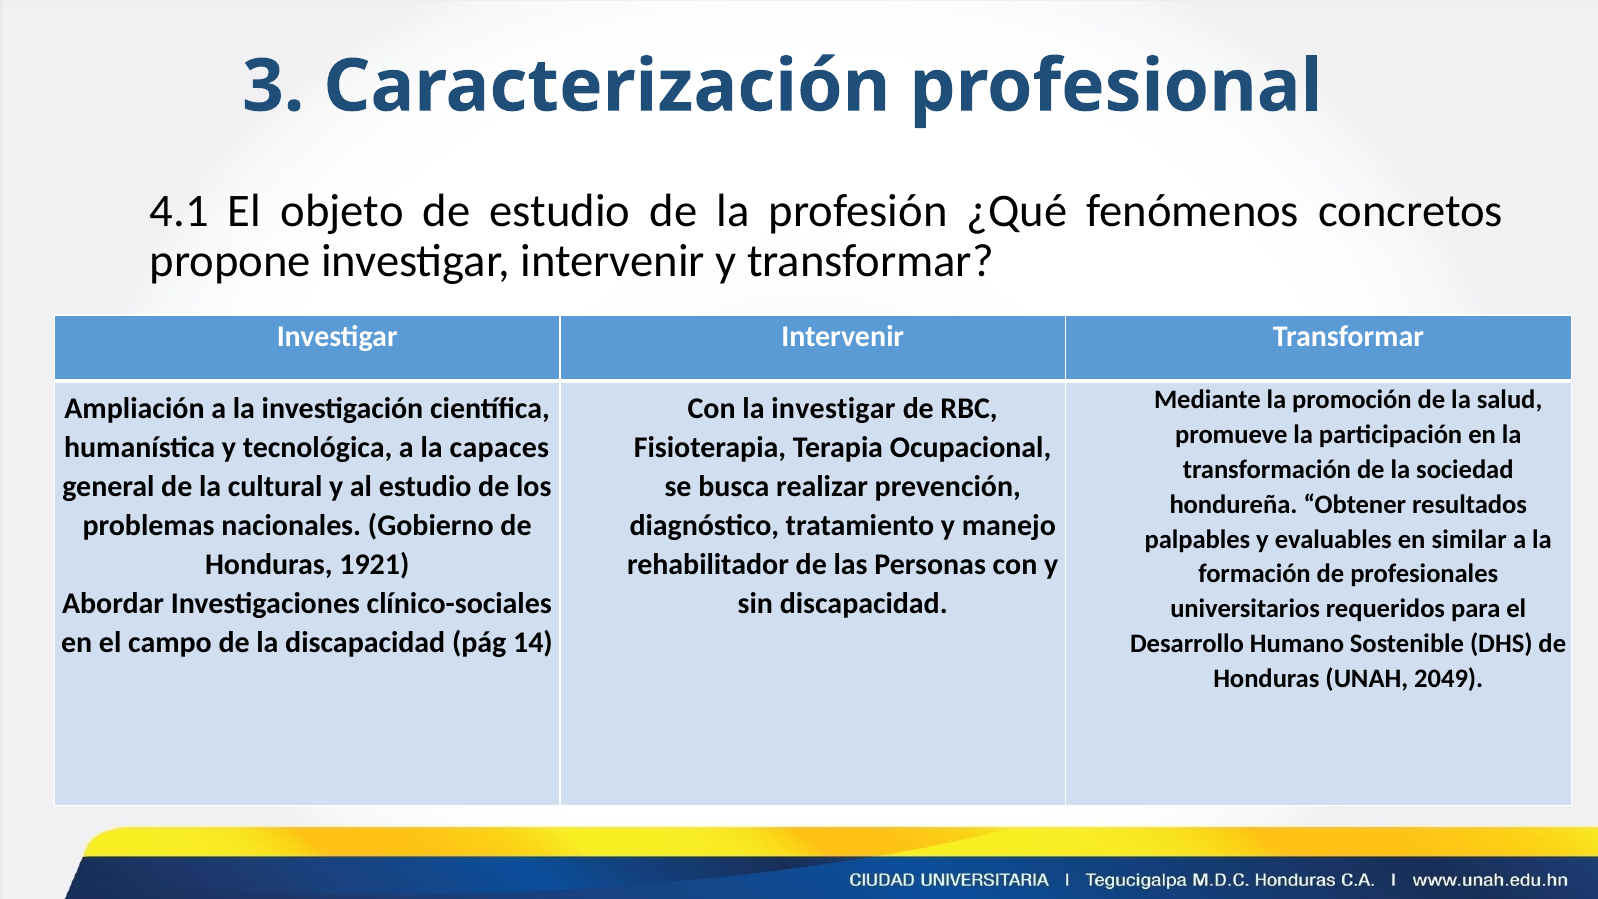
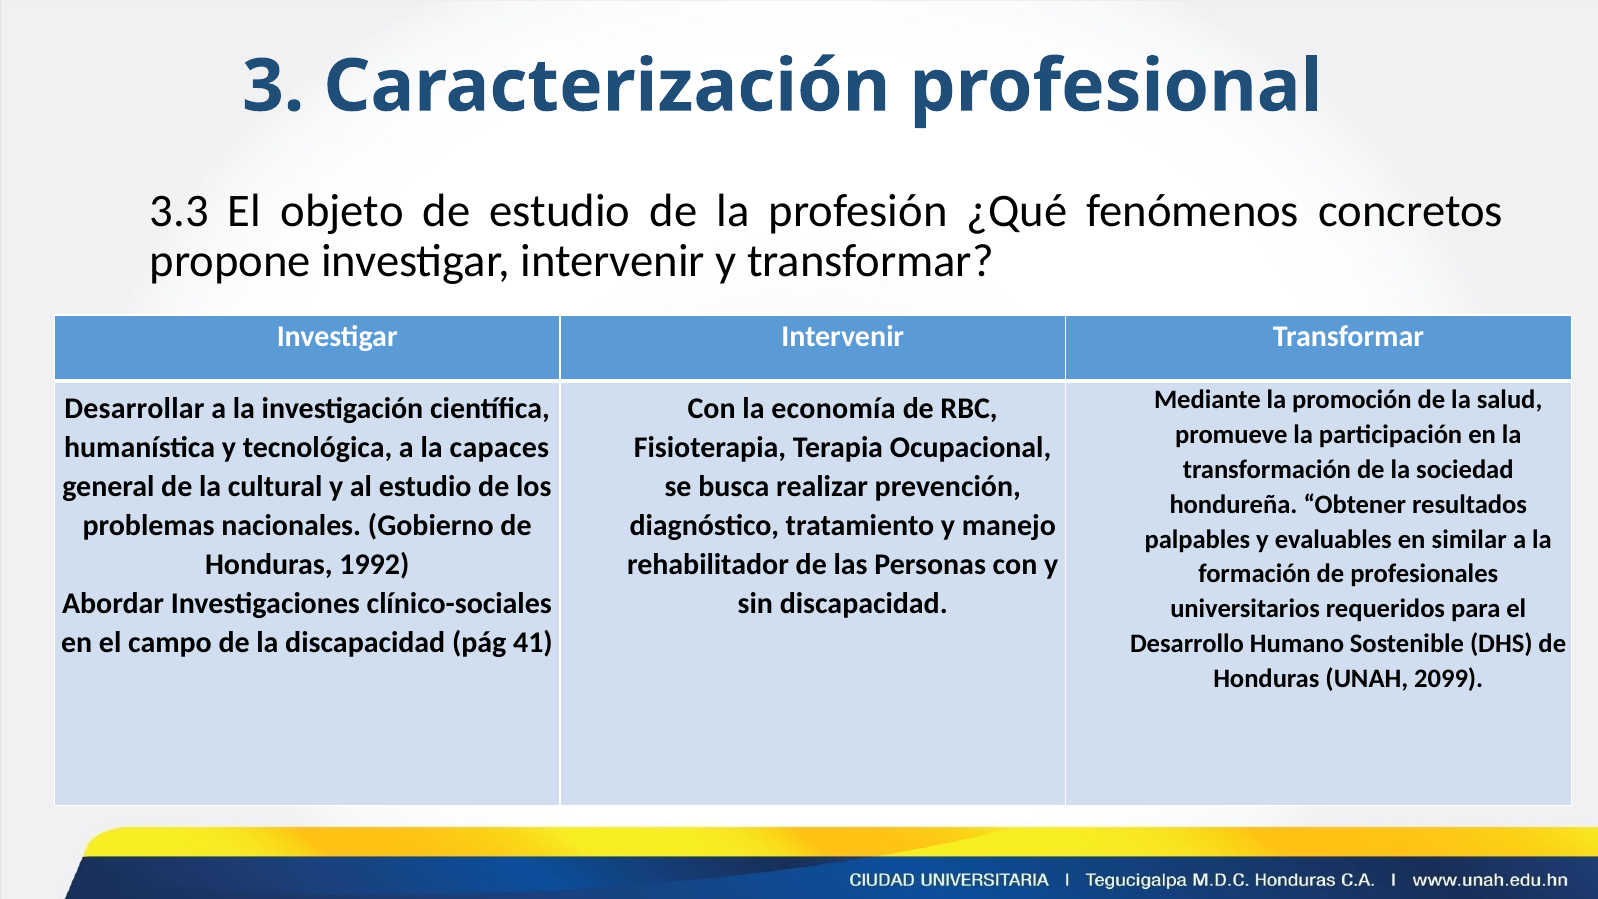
4.1: 4.1 -> 3.3
Ampliación: Ampliación -> Desarrollar
la investigar: investigar -> economía
1921: 1921 -> 1992
14: 14 -> 41
2049: 2049 -> 2099
